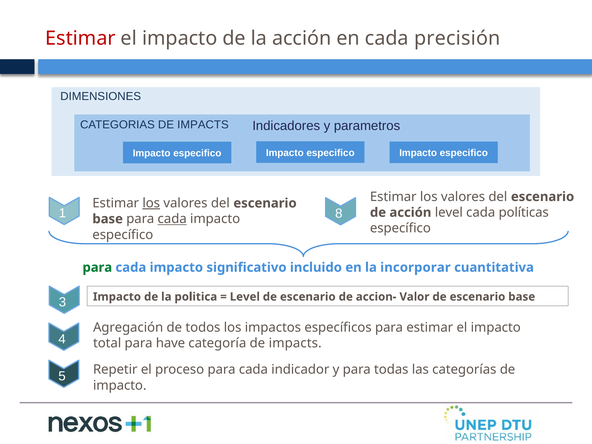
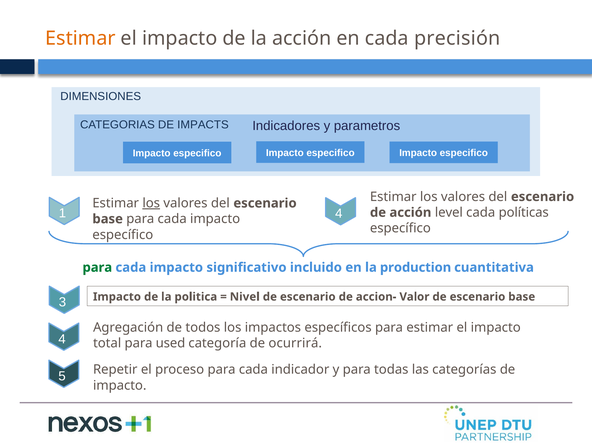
Estimar at (80, 38) colour: red -> orange
1 8: 8 -> 4
cada at (172, 219) underline: present -> none
incorporar: incorporar -> production
Level at (245, 297): Level -> Nivel
have: have -> used
categoría de impacts: impacts -> ocurrirá
